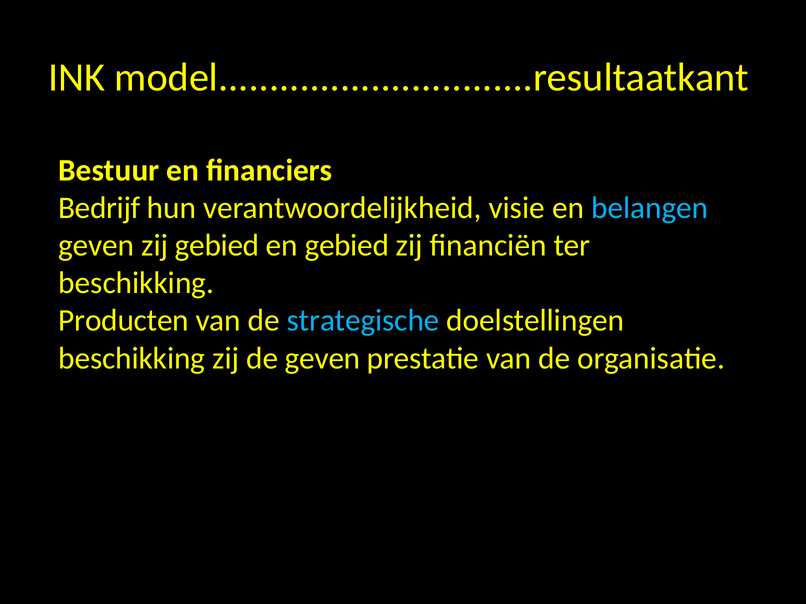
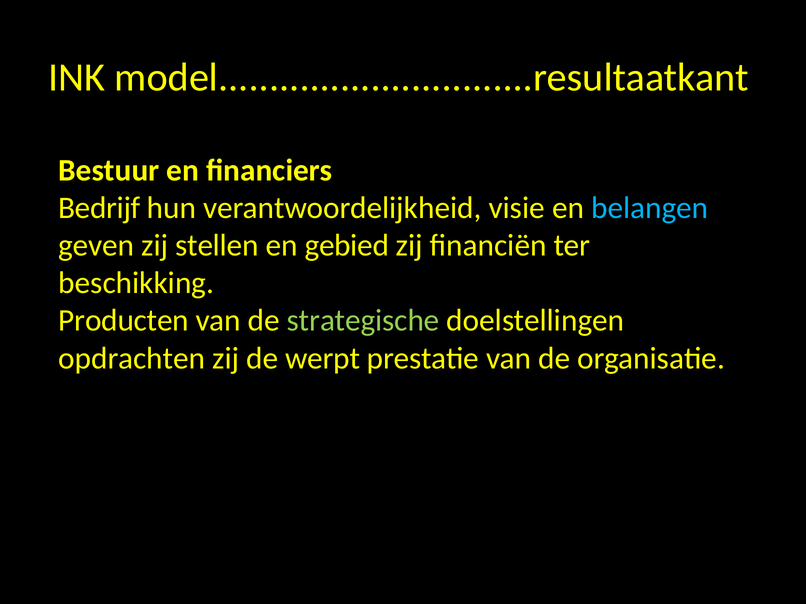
zij gebied: gebied -> stellen
strategische colour: light blue -> light green
beschikking at (132, 359): beschikking -> opdrachten
de geven: geven -> werpt
